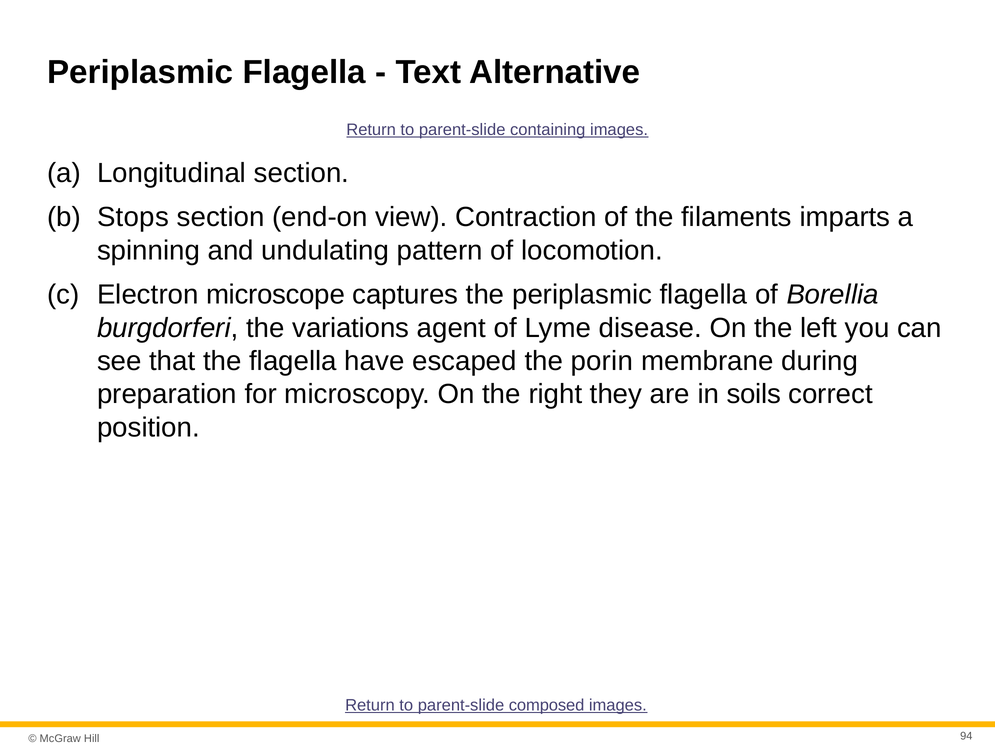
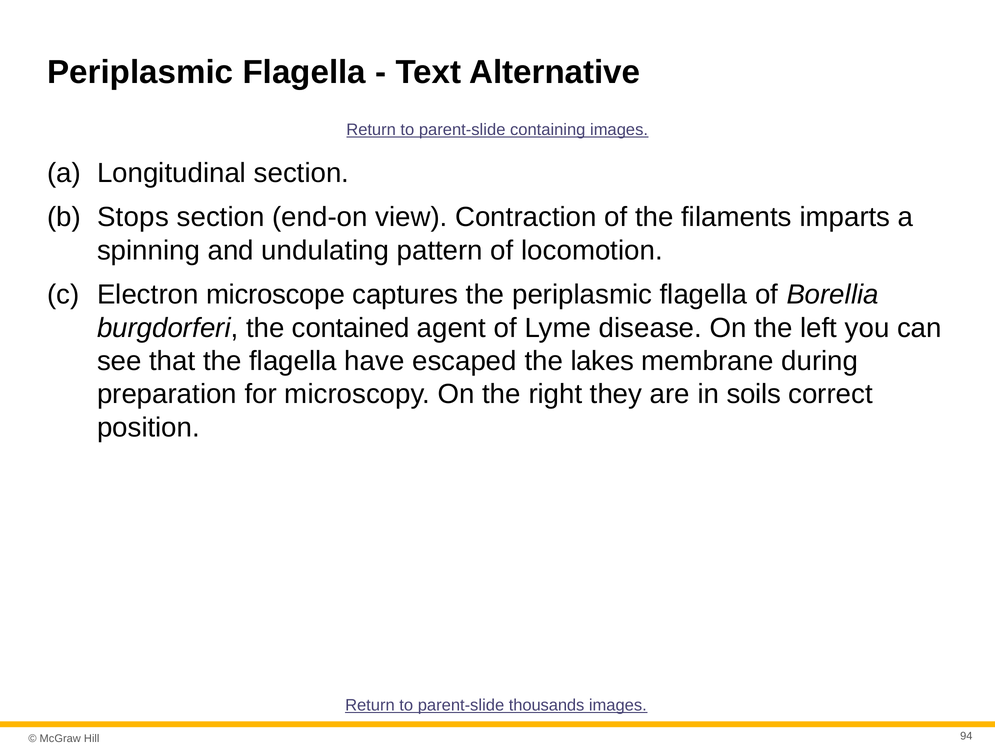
variations: variations -> contained
porin: porin -> lakes
composed: composed -> thousands
